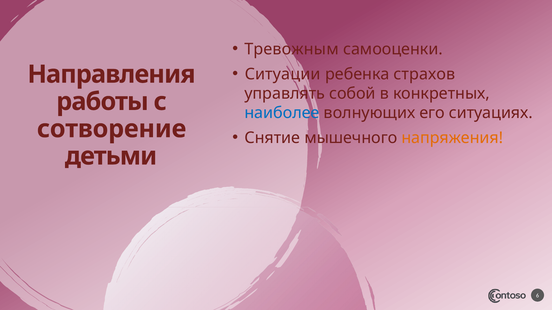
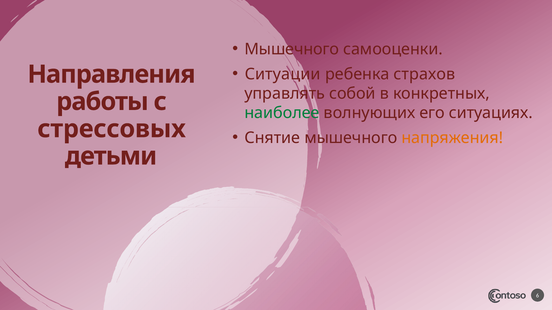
Тревожным at (292, 49): Тревожным -> Мышечного
наиболее colour: blue -> green
сотворение: сотворение -> стрессовых
